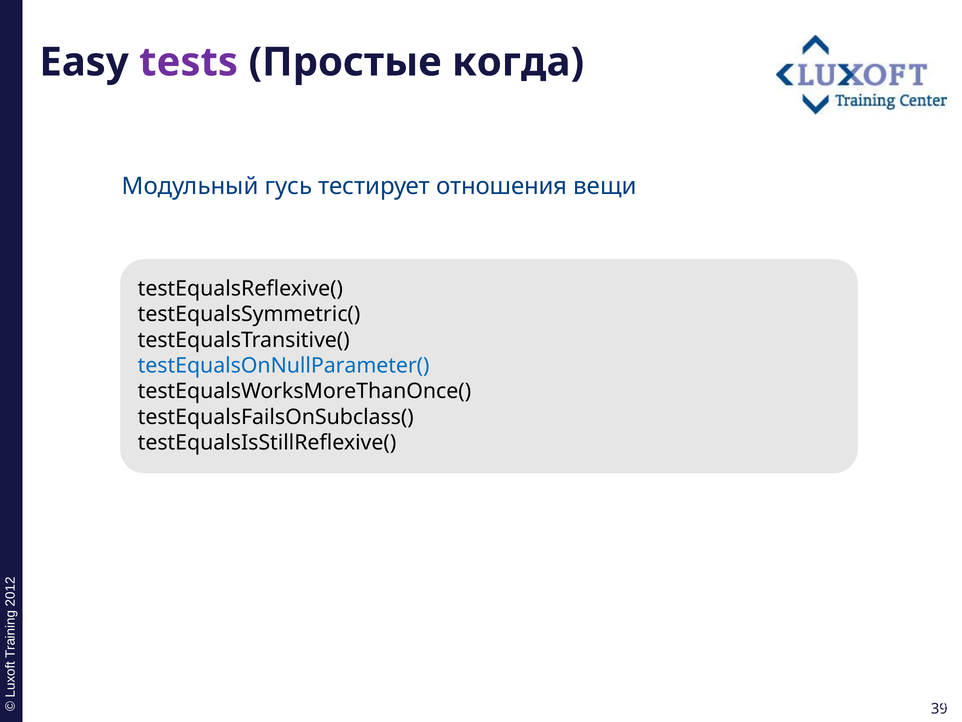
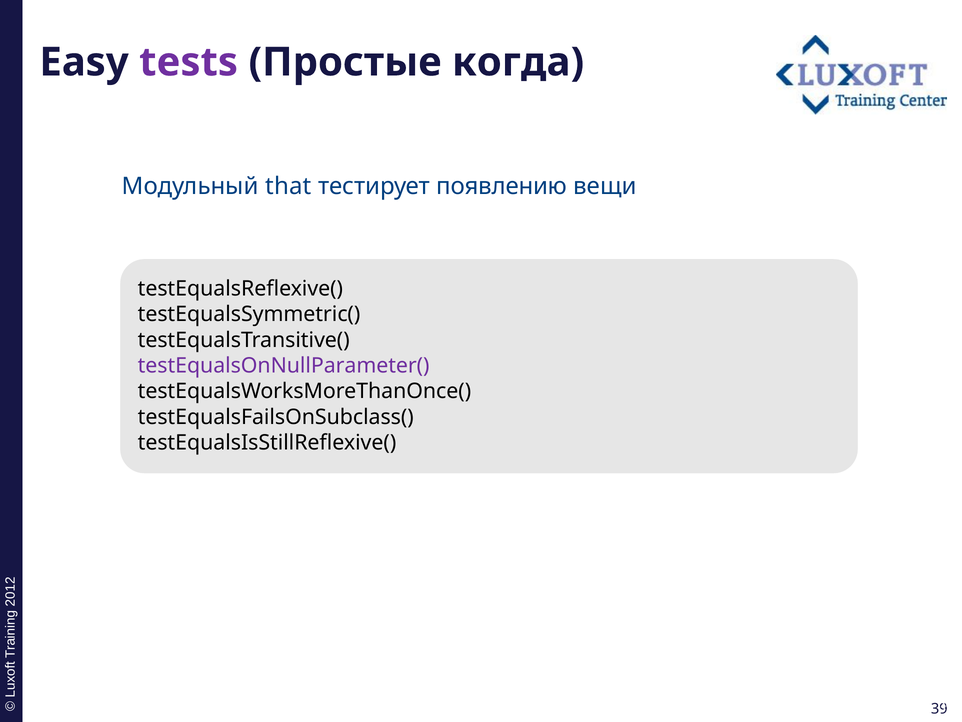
гусь: гусь -> that
отношения: отношения -> появлению
testEqualsOnNullParameter( colour: blue -> purple
